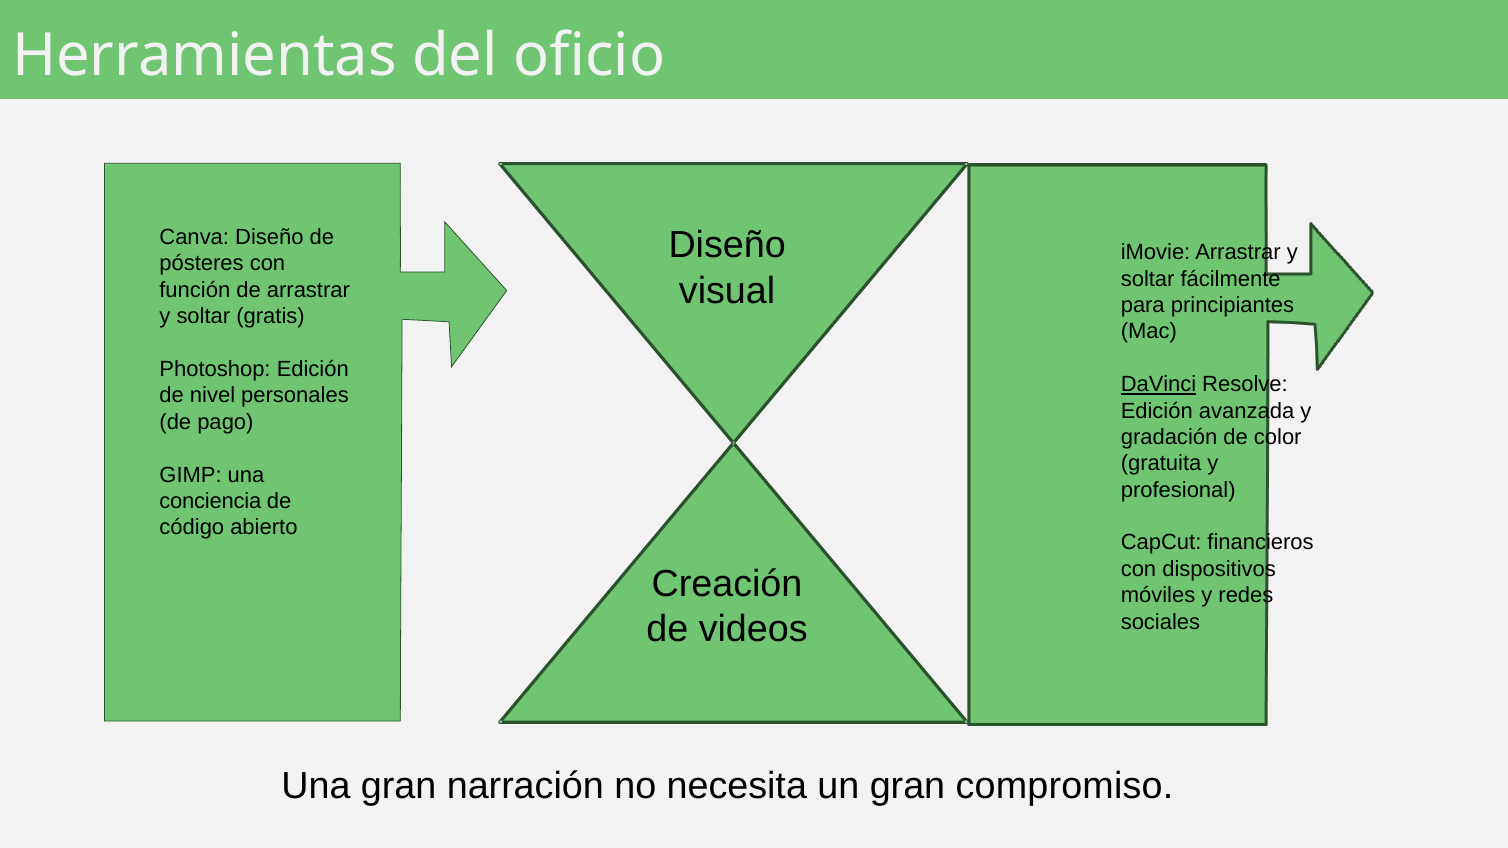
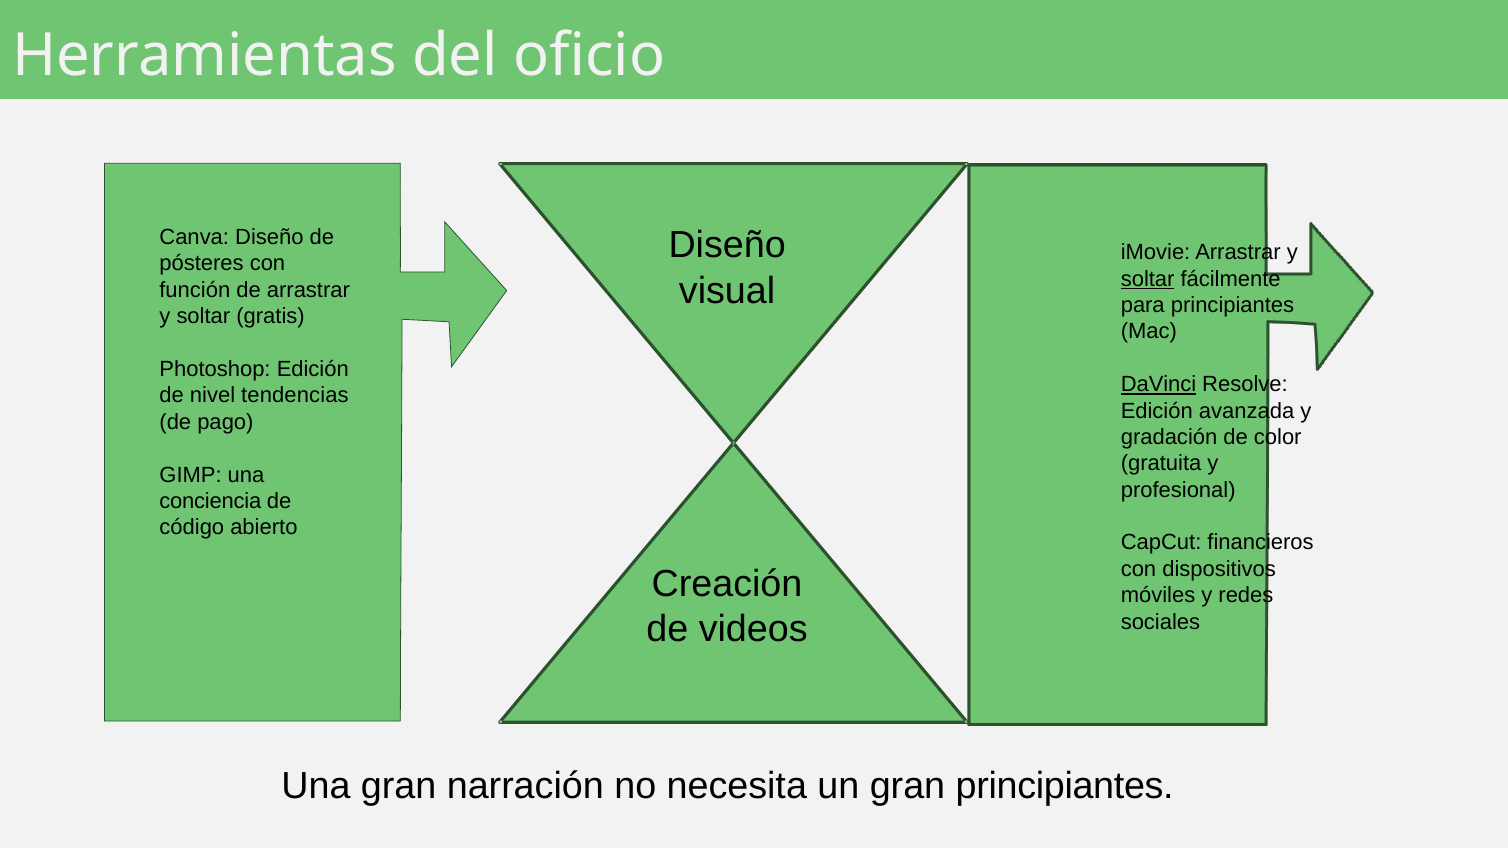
soltar at (1148, 279) underline: none -> present
personales: personales -> tendencias
gran compromiso: compromiso -> principiantes
